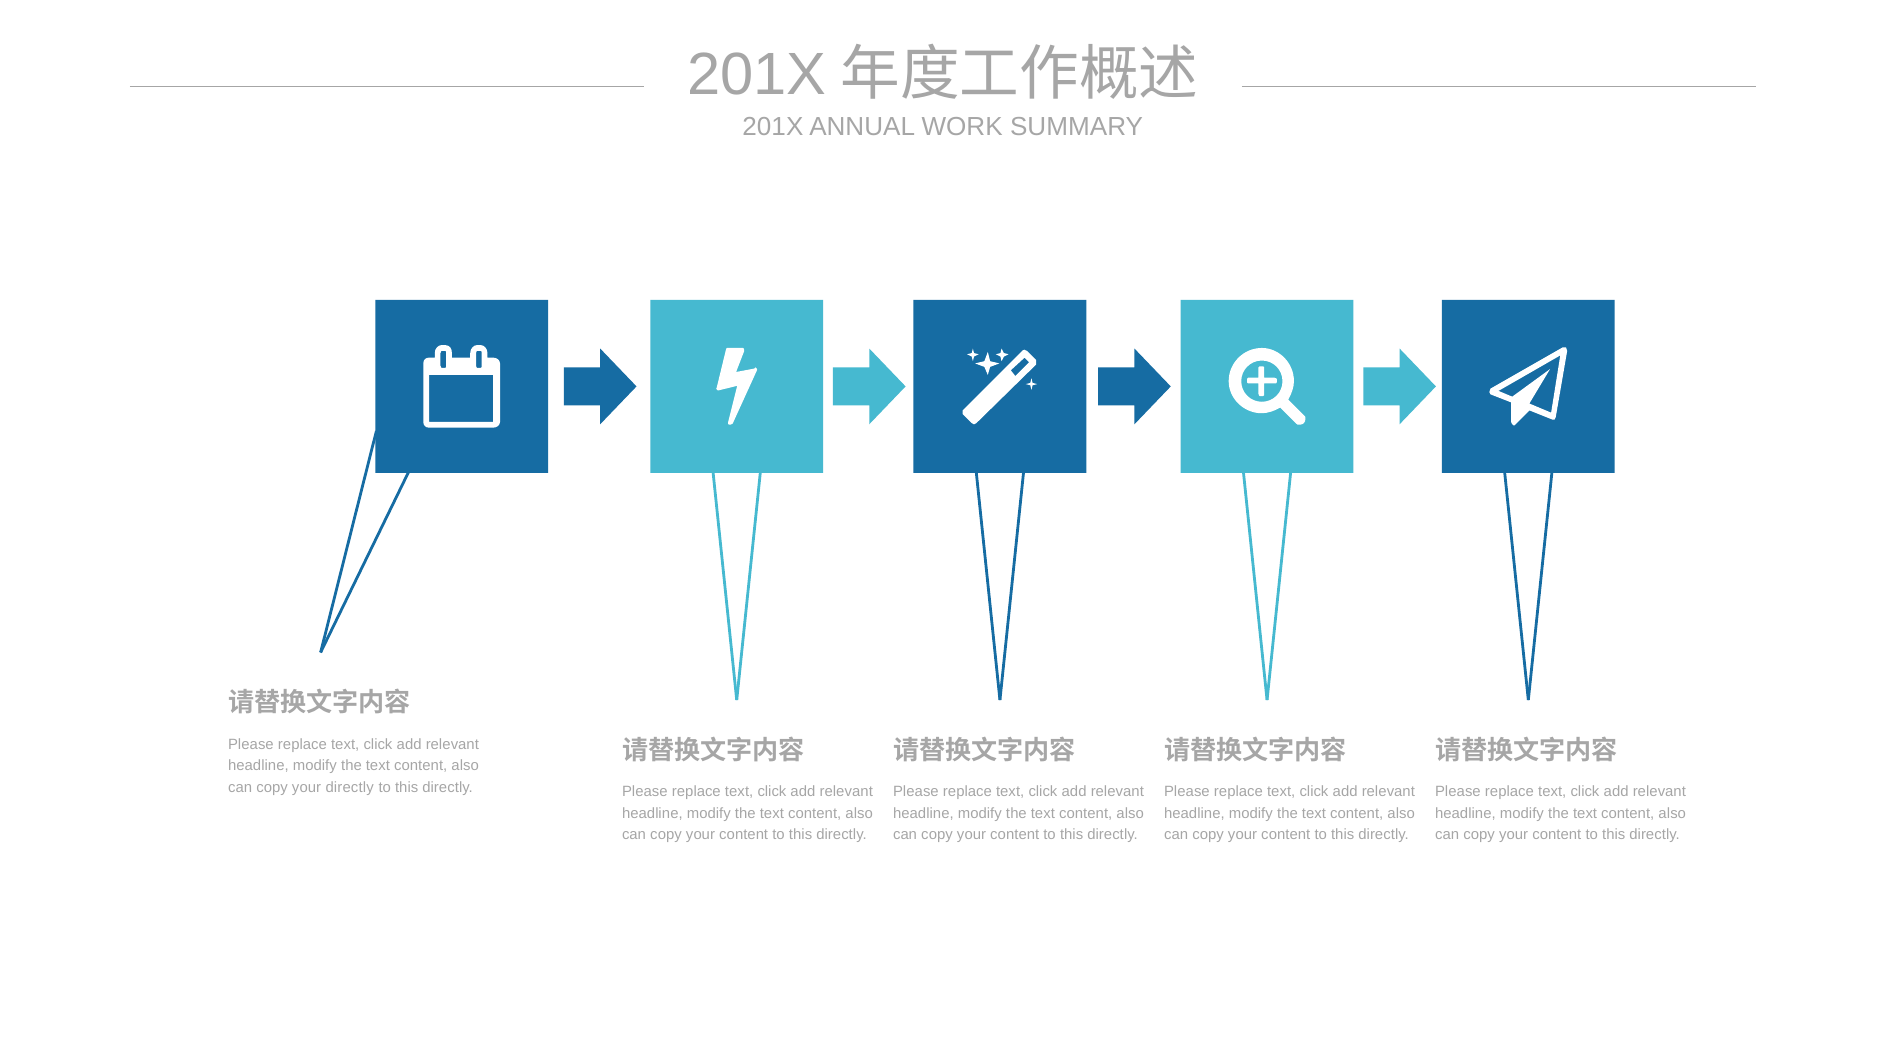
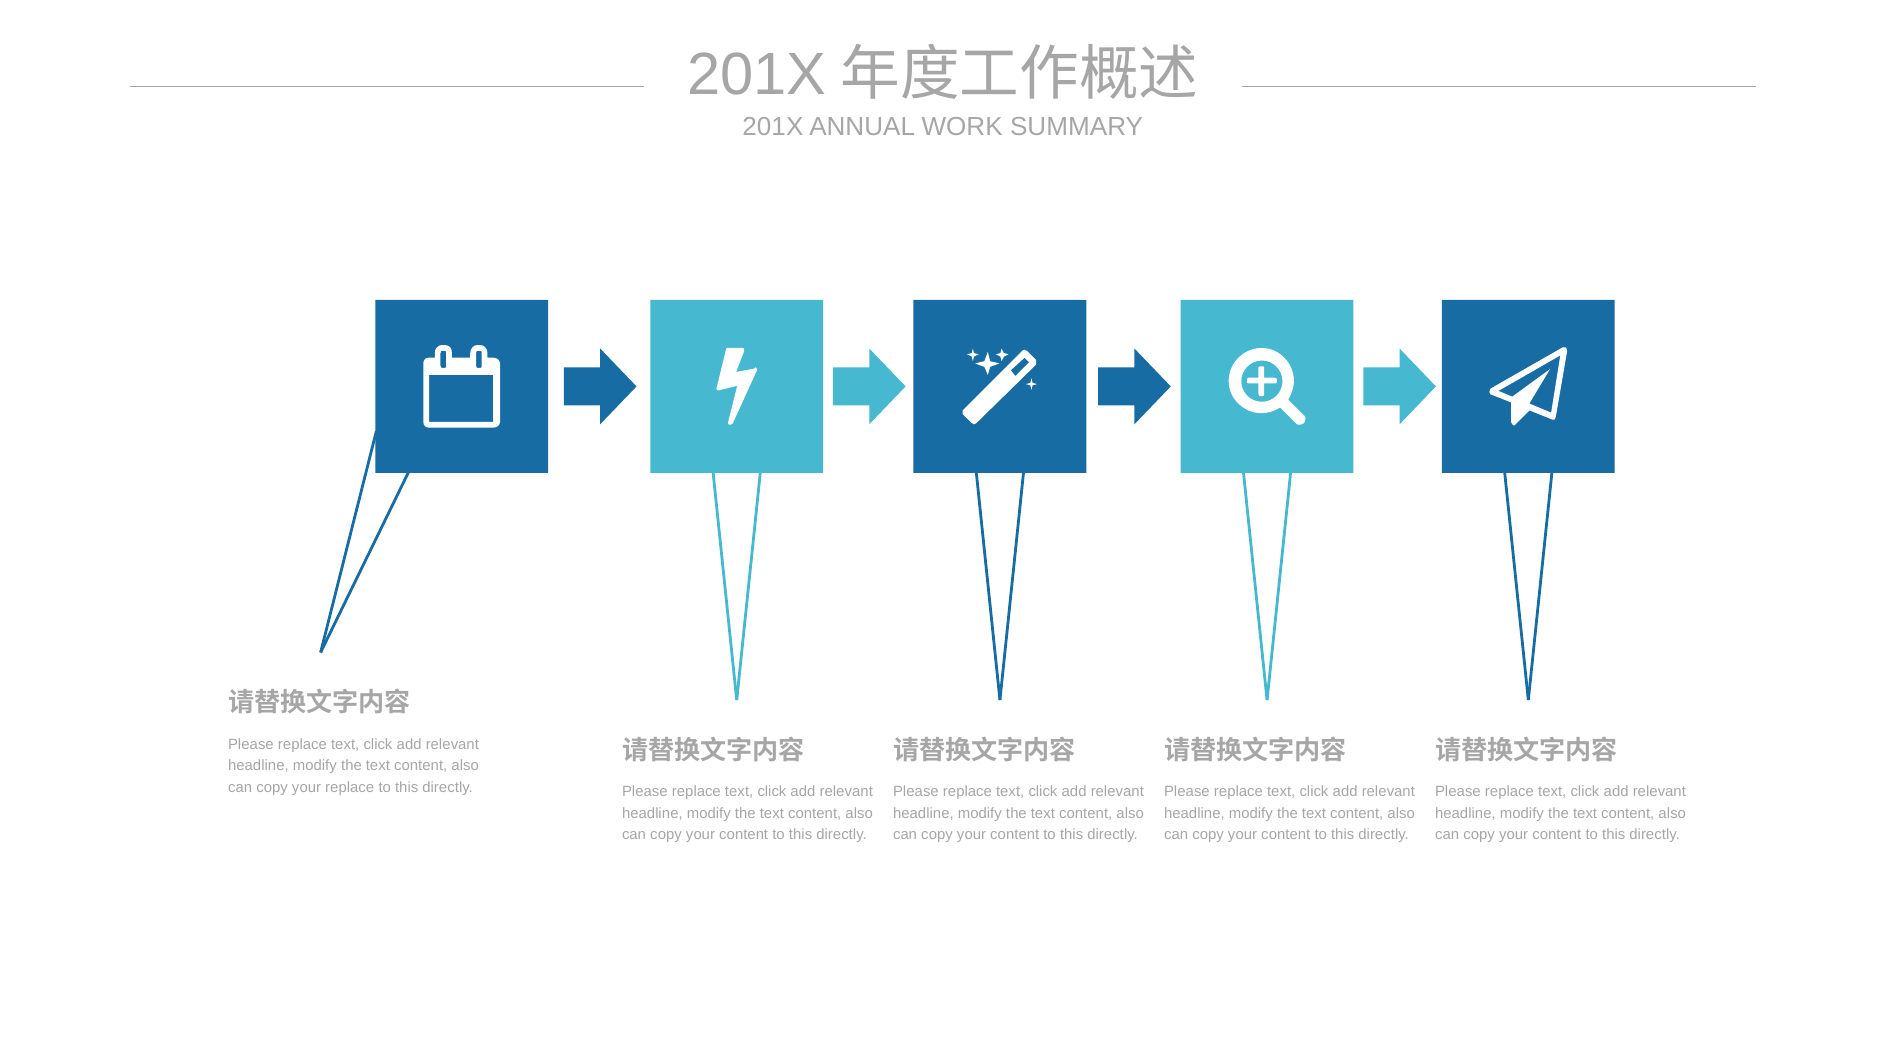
your directly: directly -> replace
